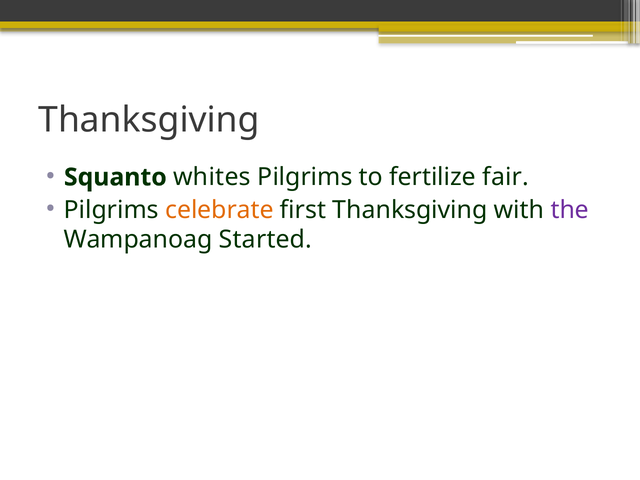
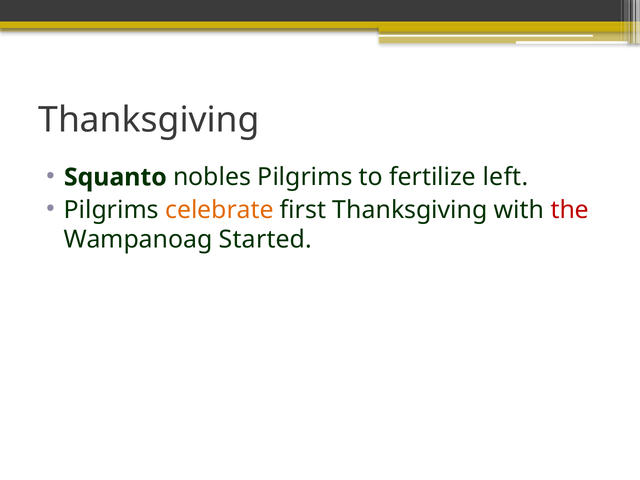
whites: whites -> nobles
fair: fair -> left
the colour: purple -> red
